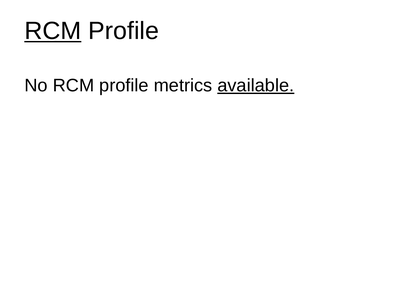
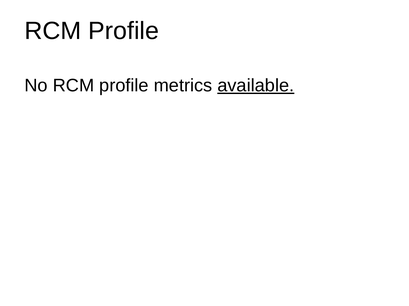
RCM at (53, 31) underline: present -> none
